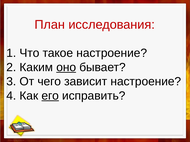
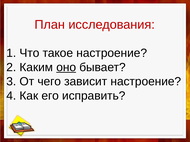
его underline: present -> none
